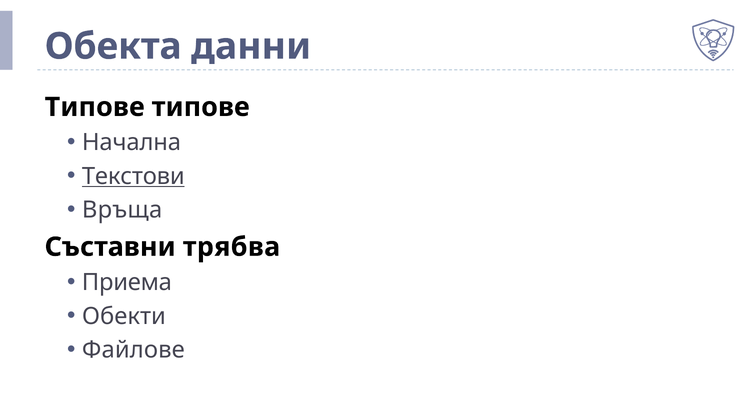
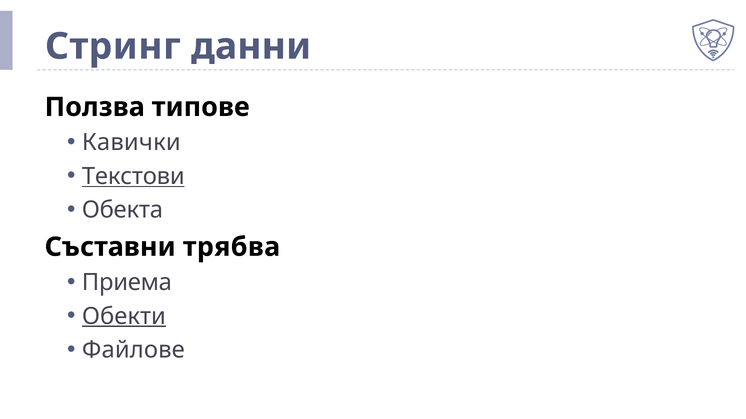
Обекта: Обекта -> Стринг
Типове at (95, 107): Типове -> Ползва
Начална: Начална -> Кавички
Връща: Връща -> Обекта
Обекти underline: none -> present
